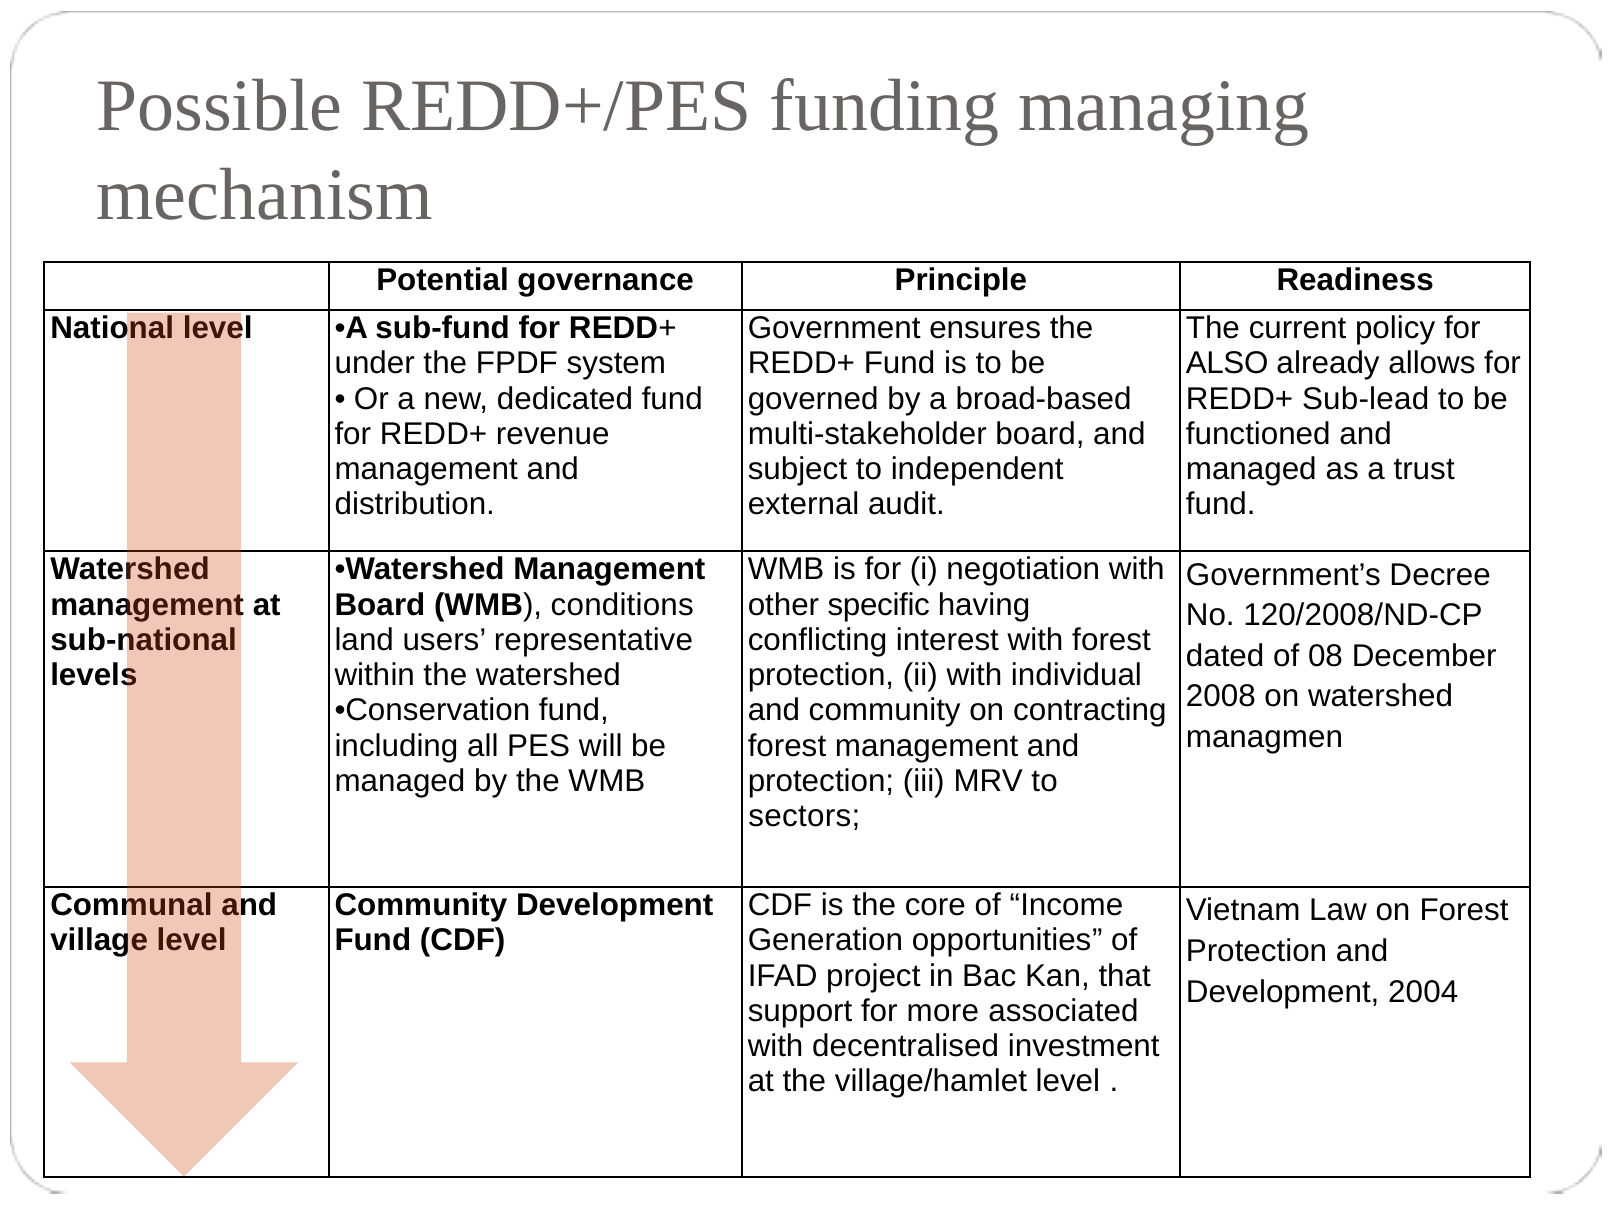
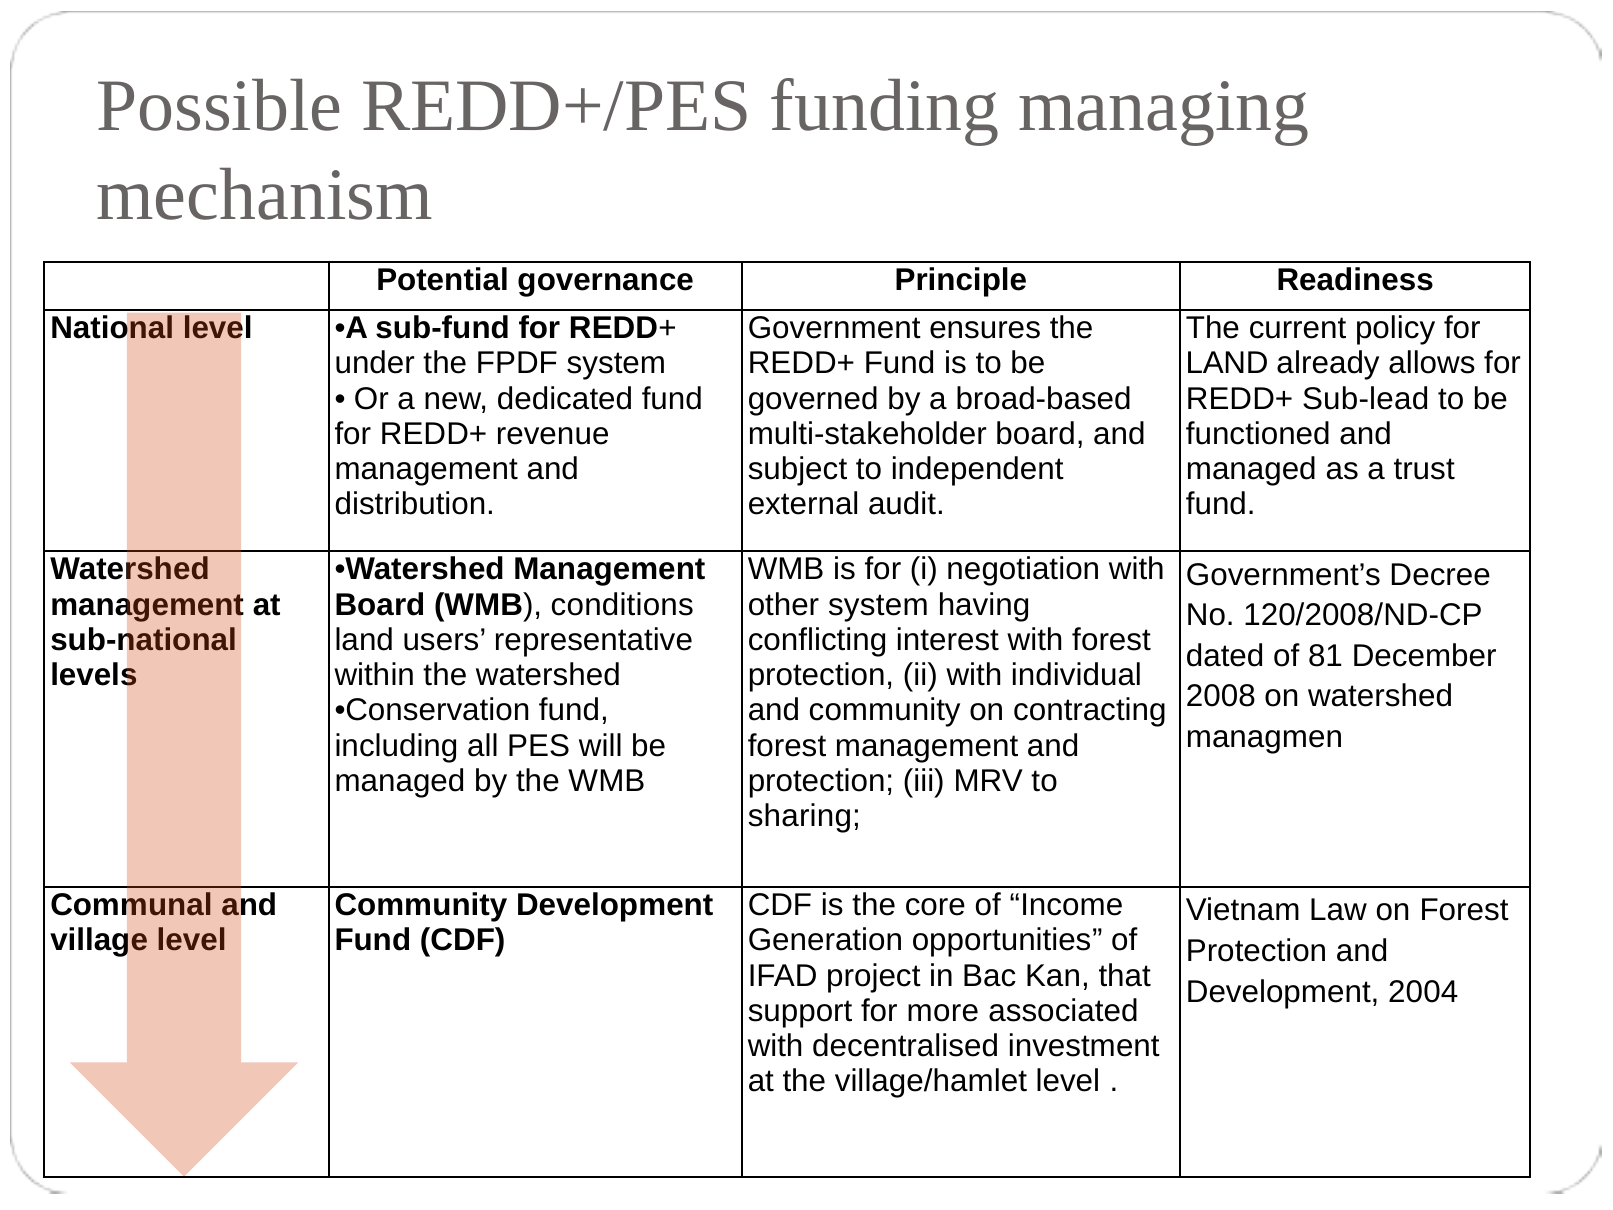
ALSO at (1227, 363): ALSO -> LAND
other specific: specific -> system
08: 08 -> 81
sectors: sectors -> sharing
